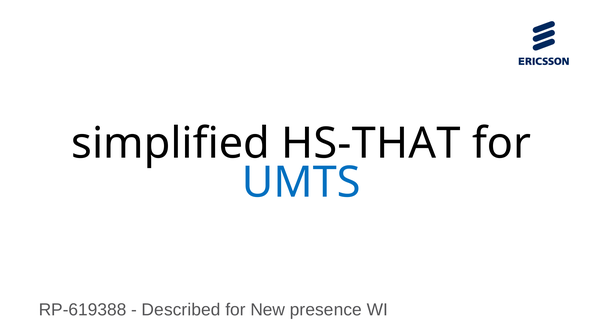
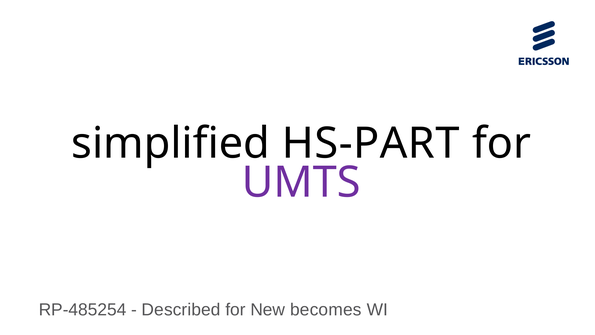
HS-THAT: HS-THAT -> HS-PART
UMTS colour: blue -> purple
RP-619388: RP-619388 -> RP-485254
presence: presence -> becomes
